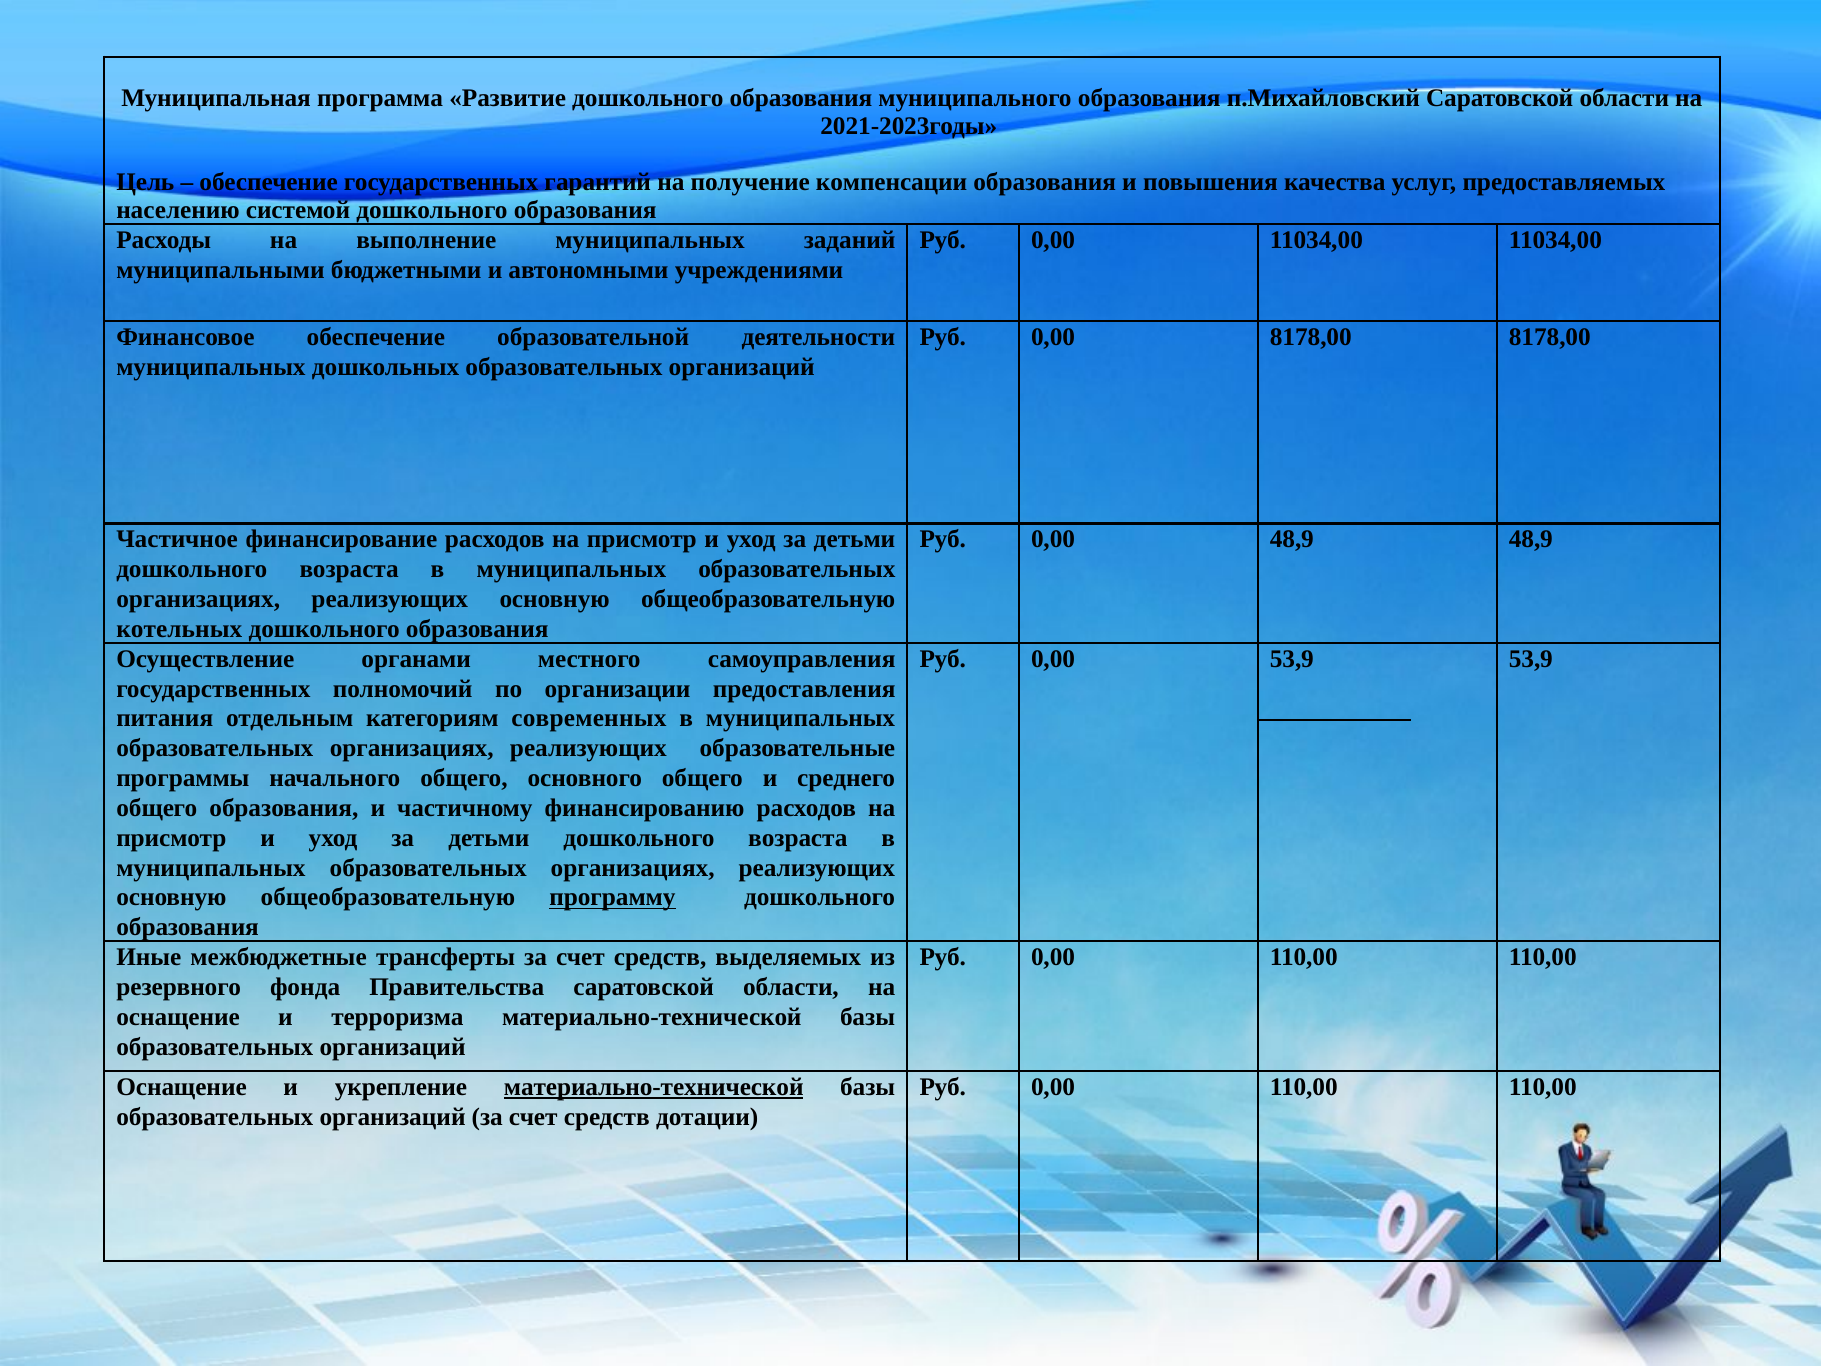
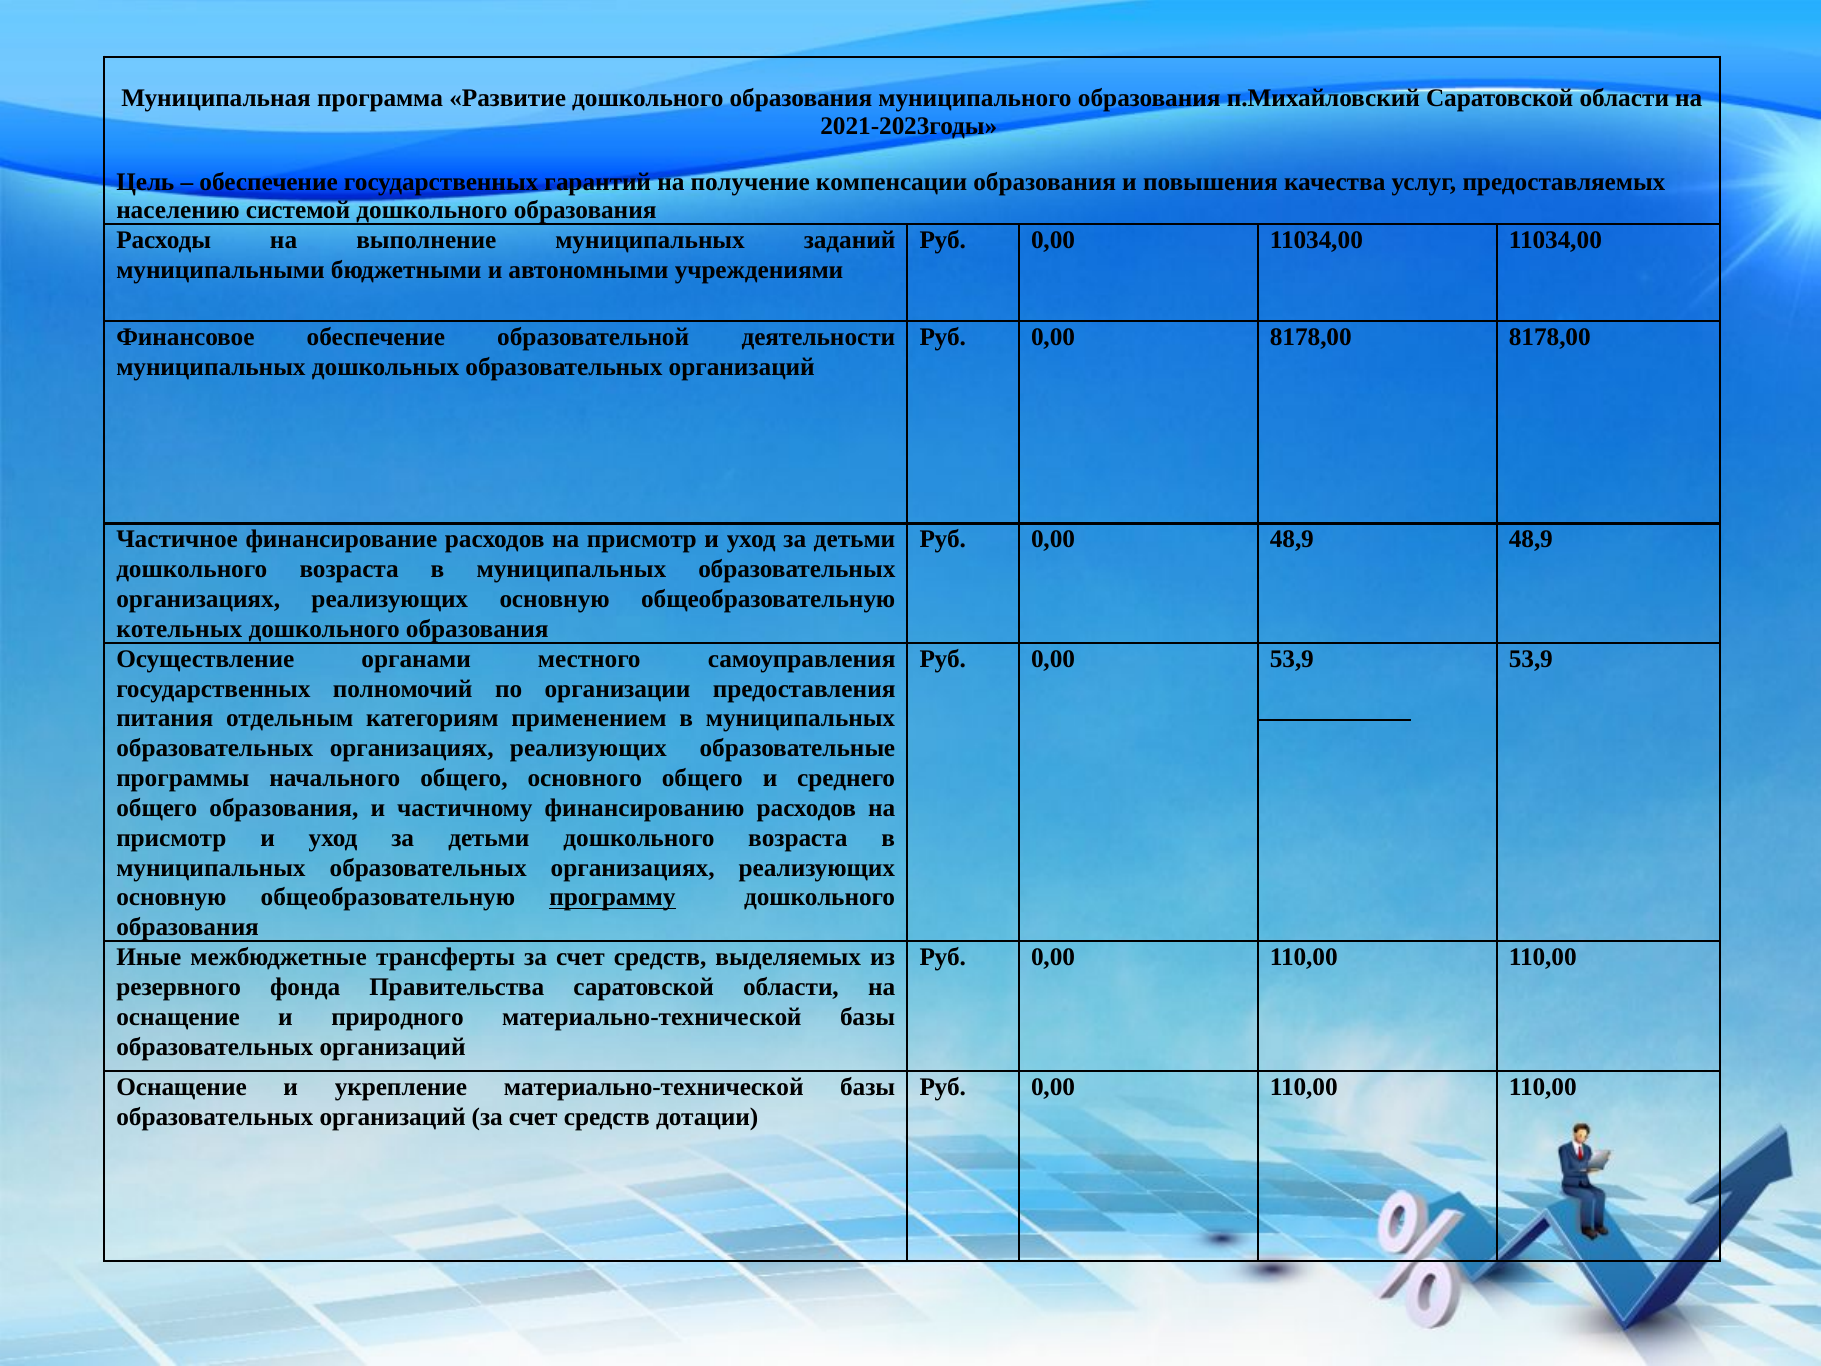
современных: современных -> применением
терроризма: терроризма -> природного
материально-технической at (654, 1087) underline: present -> none
